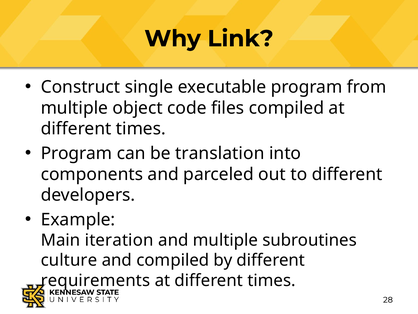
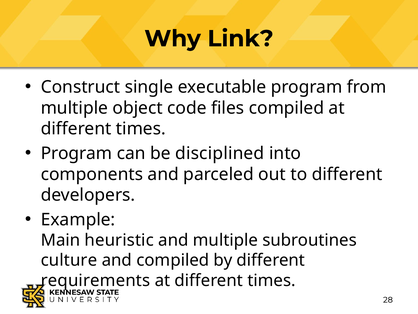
translation: translation -> disciplined
iteration: iteration -> heuristic
